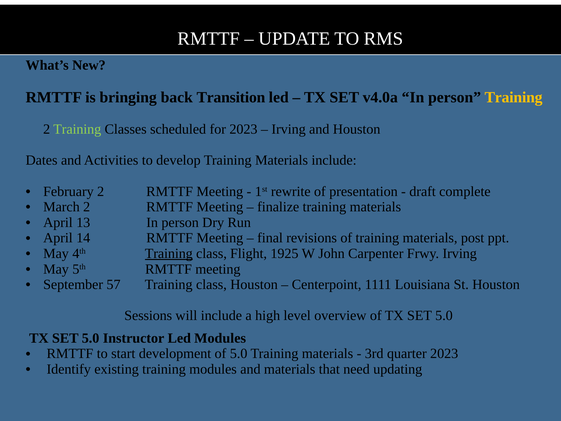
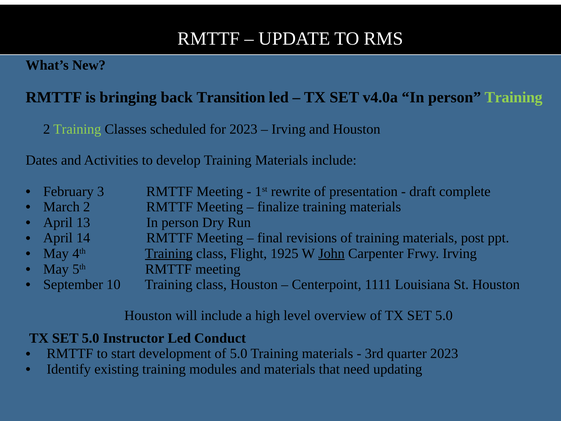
Training at (514, 97) colour: yellow -> light green
February 2: 2 -> 3
John underline: none -> present
57: 57 -> 10
Sessions at (148, 315): Sessions -> Houston
Led Modules: Modules -> Conduct
